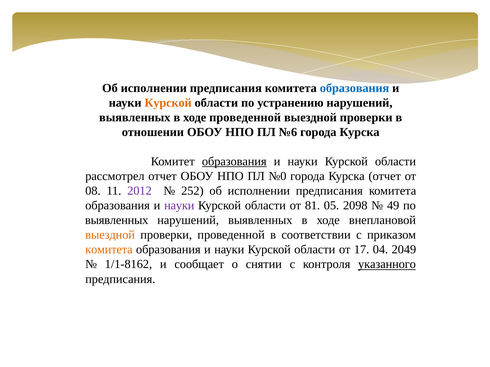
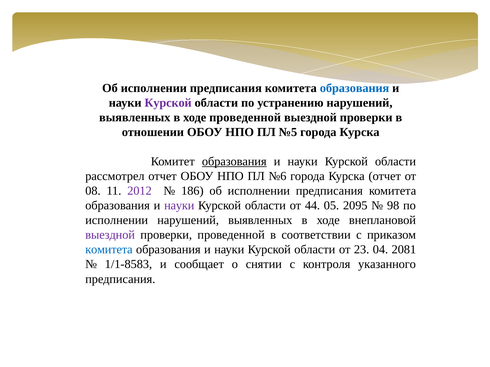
Курской at (168, 103) colour: orange -> purple
№6: №6 -> №5
№0: №0 -> №6
252: 252 -> 186
81: 81 -> 44
2098: 2098 -> 2095
49: 49 -> 98
выявленных at (117, 221): выявленных -> исполнении
выездной at (110, 235) colour: orange -> purple
комитета at (109, 250) colour: orange -> blue
17: 17 -> 23
2049: 2049 -> 2081
1/1-8162: 1/1-8162 -> 1/1-8583
указанного underline: present -> none
